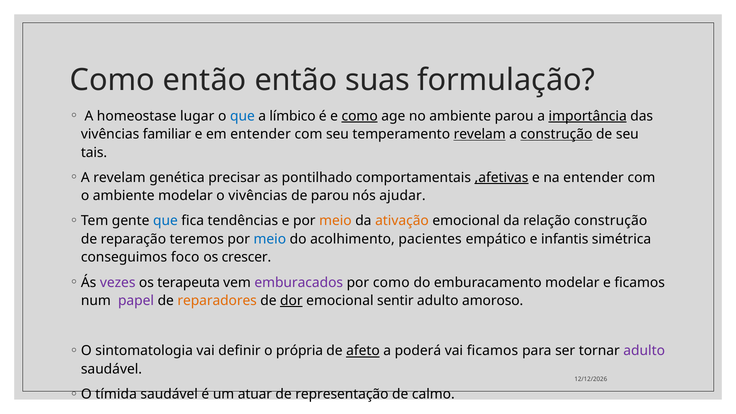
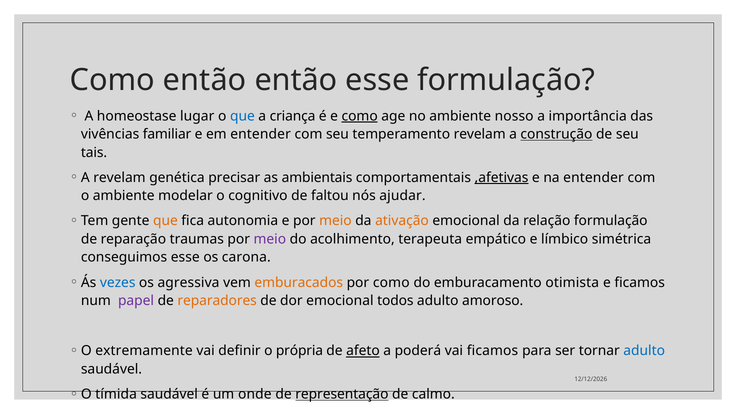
então suas: suas -> esse
límbico: límbico -> criança
ambiente parou: parou -> nosso
importância underline: present -> none
revelam at (480, 134) underline: present -> none
pontilhado: pontilhado -> ambientais
o vivências: vivências -> cognitivo
de parou: parou -> faltou
que at (165, 221) colour: blue -> orange
tendências: tendências -> autonomia
relação construção: construção -> formulação
teremos: teremos -> traumas
meio at (270, 239) colour: blue -> purple
pacientes: pacientes -> terapeuta
infantis: infantis -> límbico
conseguimos foco: foco -> esse
crescer: crescer -> carona
vezes colour: purple -> blue
terapeuta: terapeuta -> agressiva
emburacados colour: purple -> orange
emburacamento modelar: modelar -> otimista
dor underline: present -> none
sentir: sentir -> todos
sintomatologia: sintomatologia -> extremamente
adulto at (644, 351) colour: purple -> blue
atuar: atuar -> onde
representação underline: none -> present
